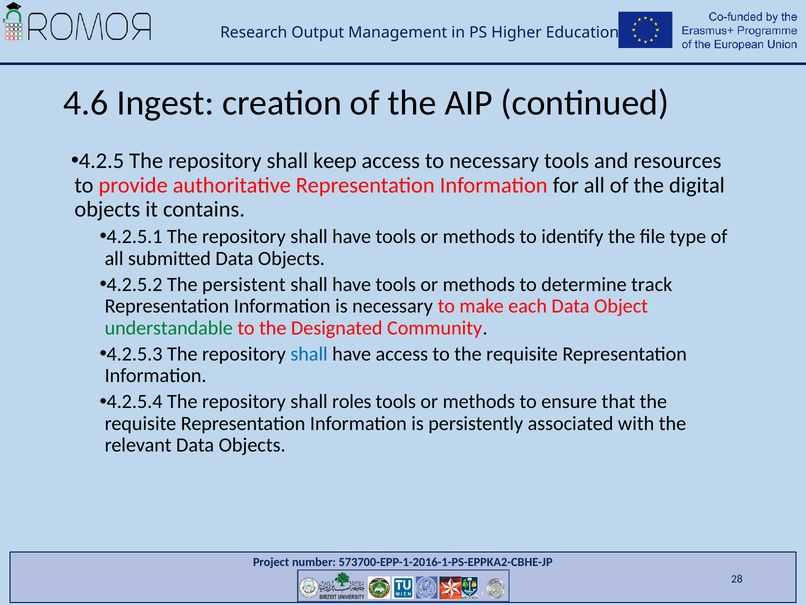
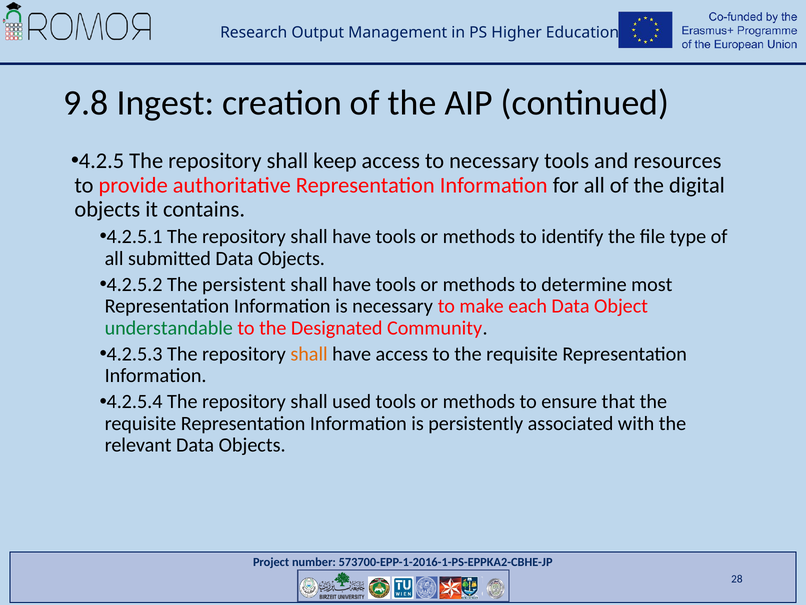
4.6: 4.6 -> 9.8
track: track -> most
shall at (309, 354) colour: blue -> orange
roles: roles -> used
